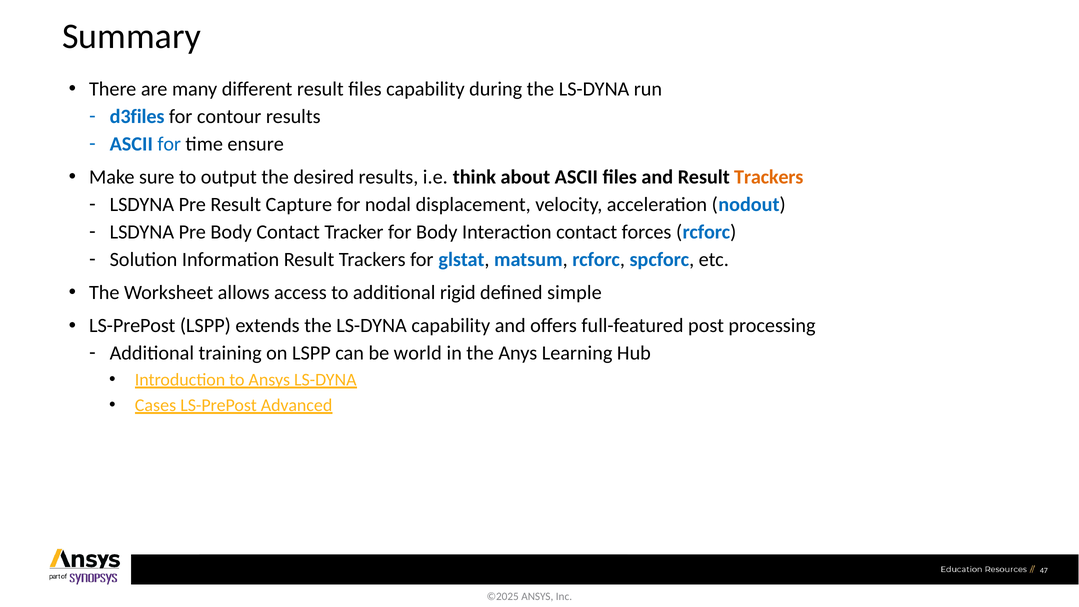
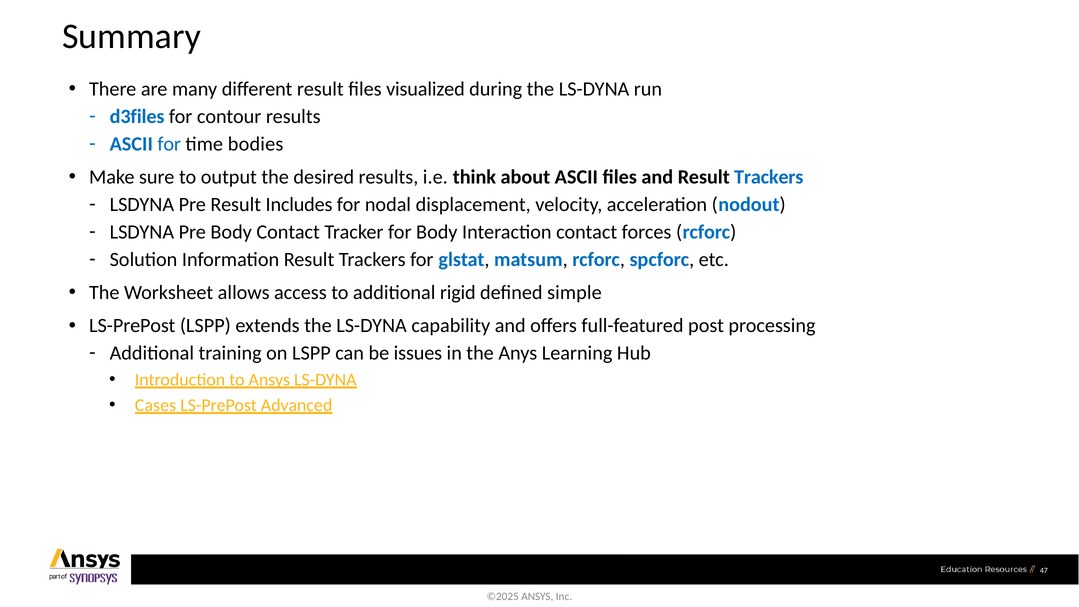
files capability: capability -> visualized
ensure: ensure -> bodies
Trackers at (769, 177) colour: orange -> blue
Capture: Capture -> Includes
world: world -> issues
